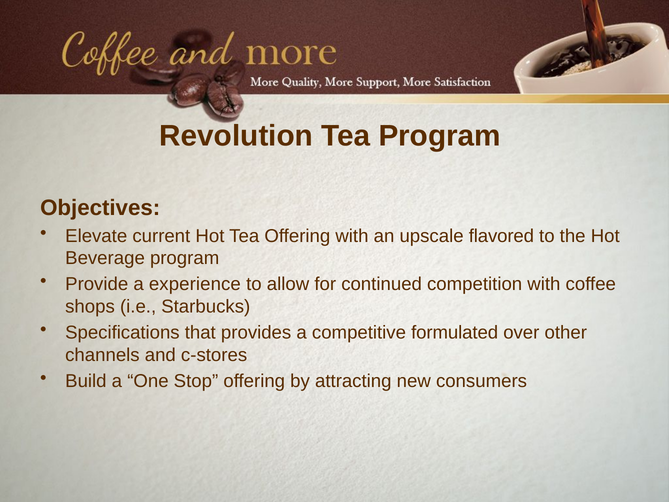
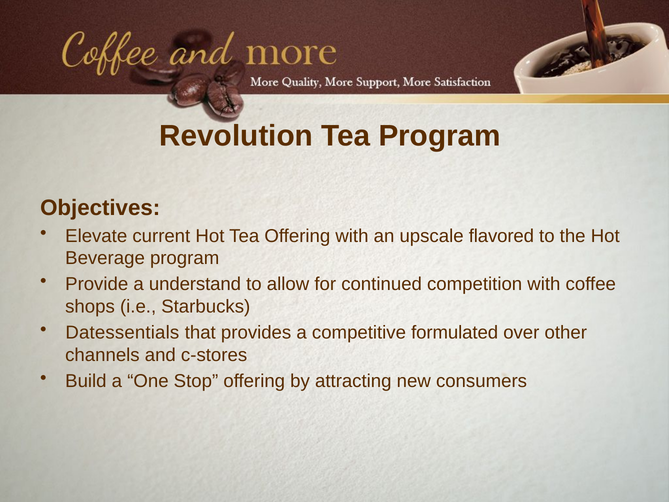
experience: experience -> understand
Specifications: Specifications -> Datessentials
